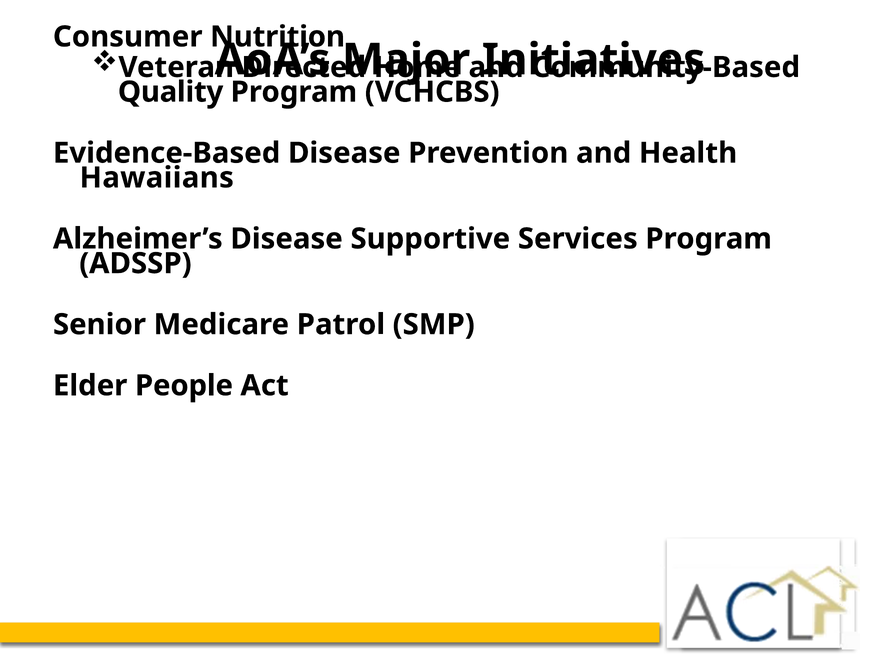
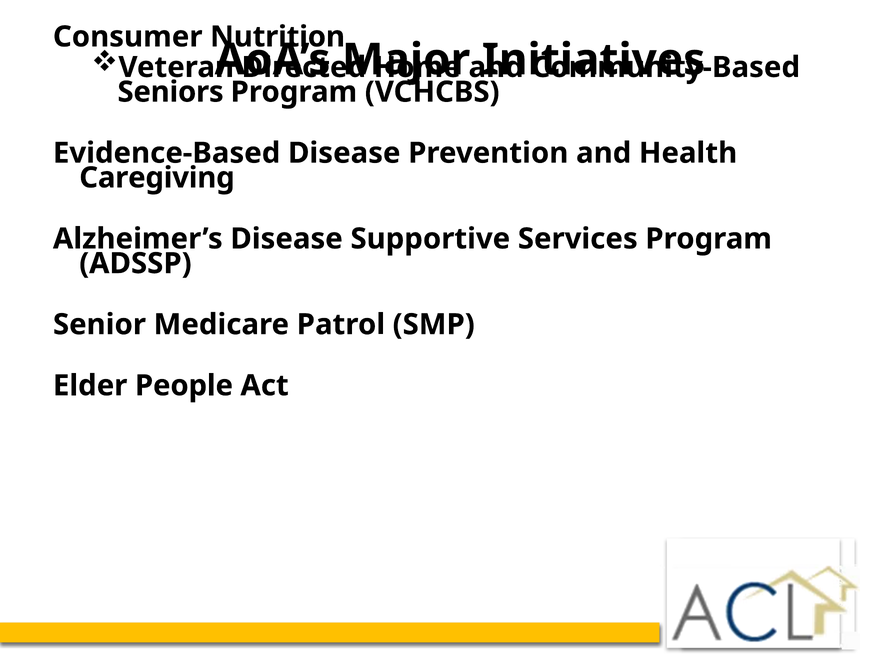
Quality: Quality -> Seniors
Hawaiians: Hawaiians -> Caregiving
